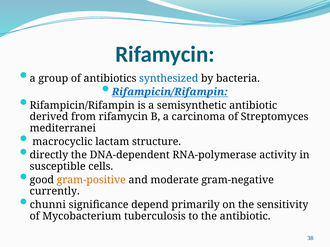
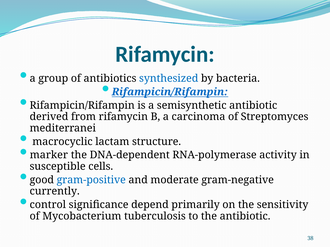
directly: directly -> marker
gram-positive colour: orange -> blue
chunni: chunni -> control
